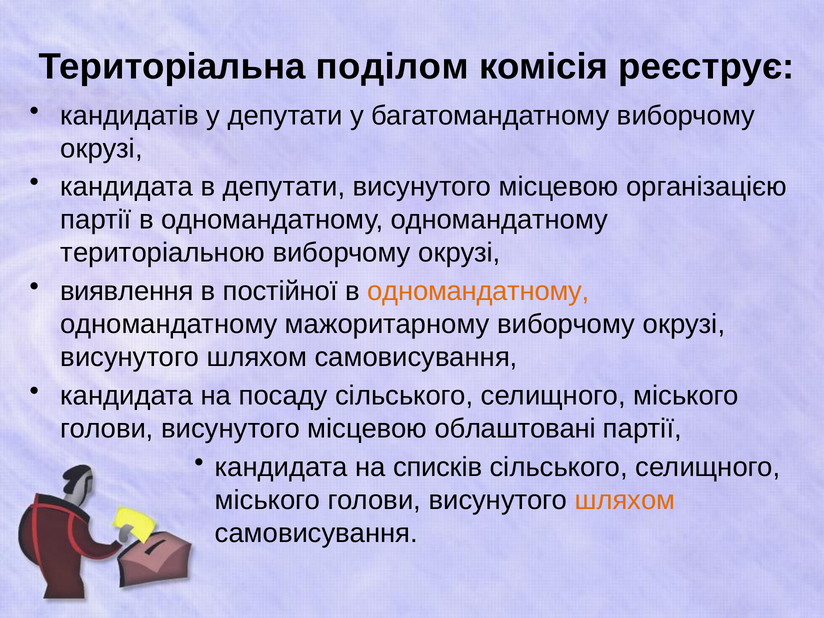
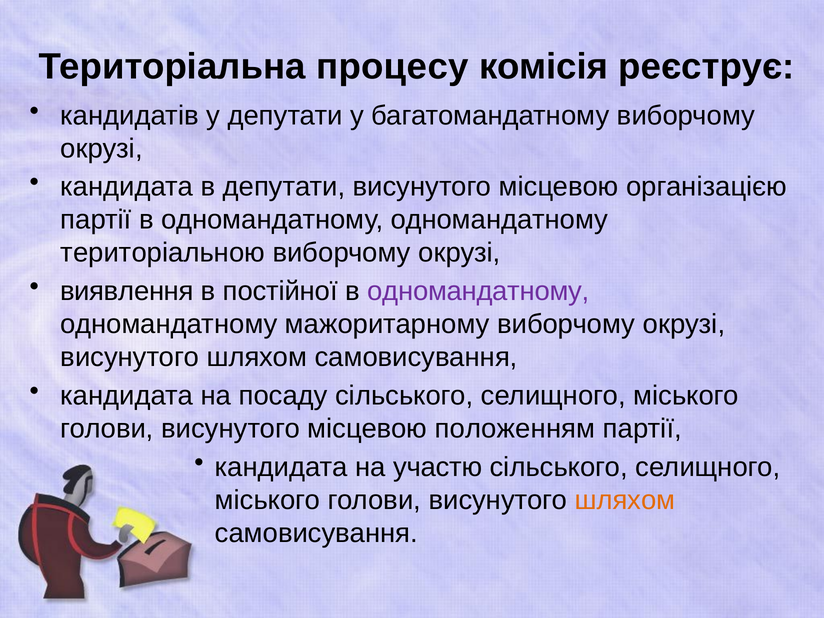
поділом: поділом -> процесу
одномандатному at (478, 291) colour: orange -> purple
облаштовані: облаштовані -> положенням
списків: списків -> участю
